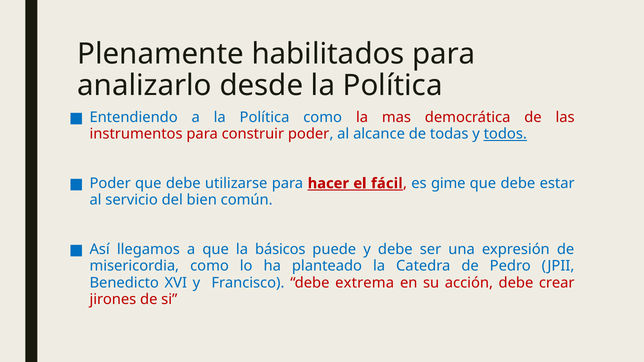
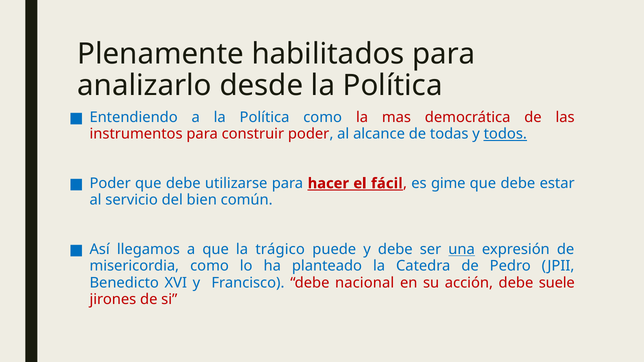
básicos: básicos -> trágico
una underline: none -> present
extrema: extrema -> nacional
crear: crear -> suele
